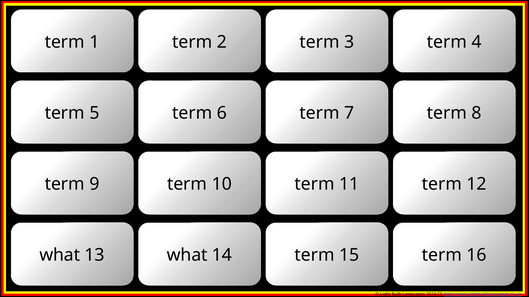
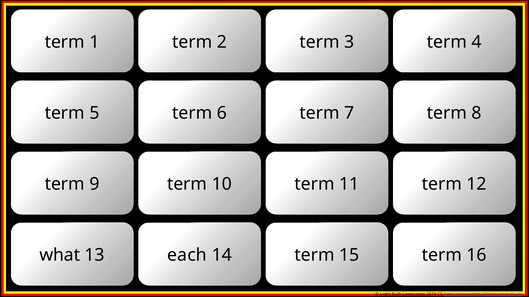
what at (187, 256): what -> each
